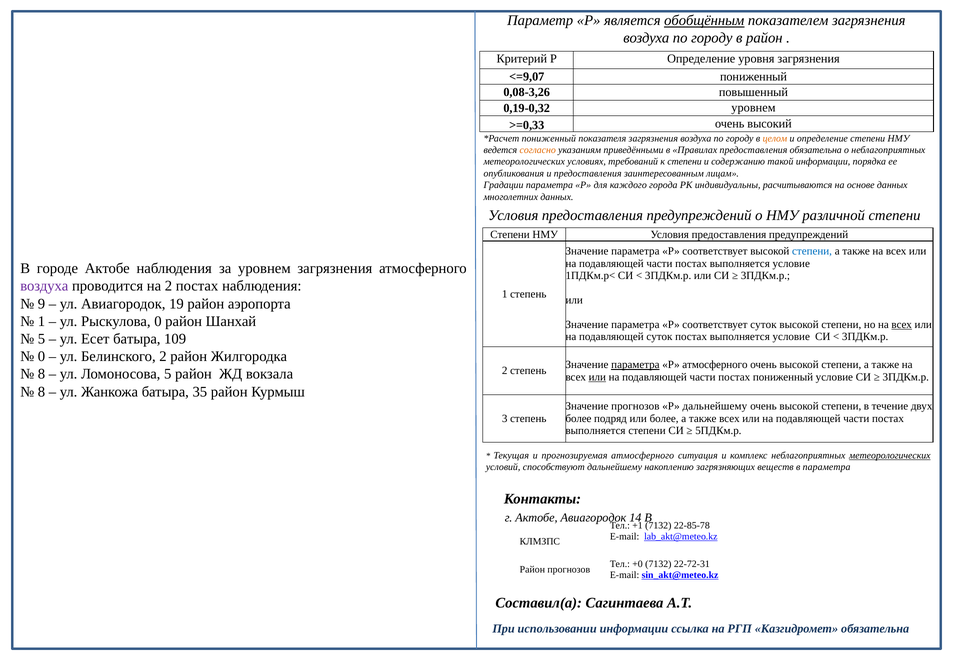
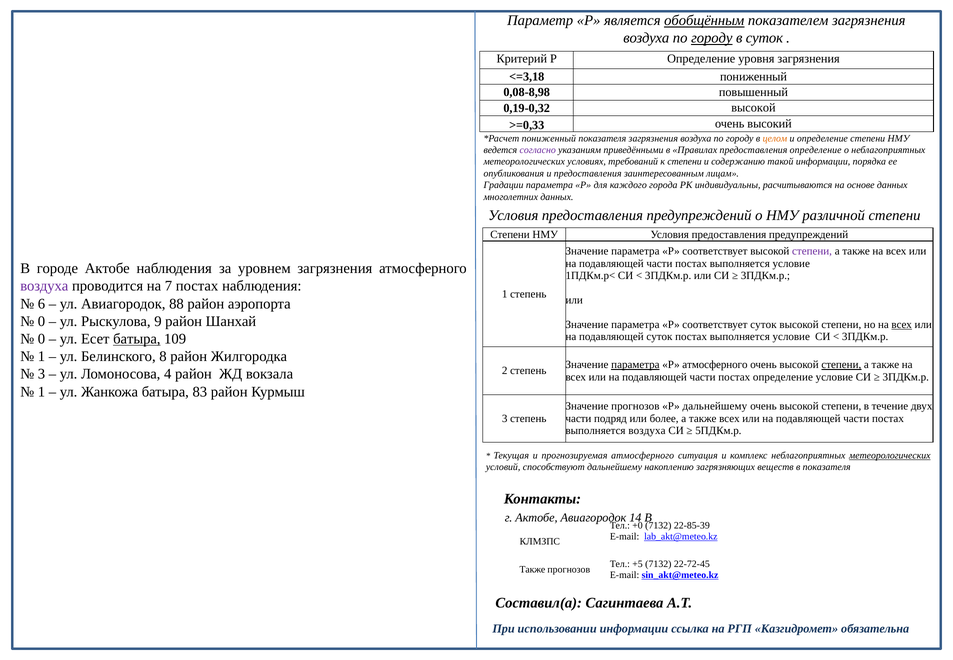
городу at (712, 38) underline: none -> present
в район: район -> суток
<=9,07: <=9,07 -> <=3,18
0,08-3,26: 0,08-3,26 -> 0,08-8,98
0,19-0,32 уровнем: уровнем -> высокой
согласно colour: orange -> purple
предоставления обязательна: обязательна -> определение
степени at (812, 251) colour: blue -> purple
на 2: 2 -> 7
9: 9 -> 6
19: 19 -> 88
1 at (42, 321): 1 -> 0
Рыскулова 0: 0 -> 9
5 at (42, 339): 5 -> 0
батыра at (137, 339) underline: none -> present
0 at (42, 356): 0 -> 1
Белинского 2: 2 -> 8
степени at (841, 365) underline: none -> present
8 at (42, 374): 8 -> 3
Ломоносова 5: 5 -> 4
или at (597, 377) underline: present -> none
постах пониженный: пониженный -> определение
8 at (42, 392): 8 -> 1
35: 35 -> 83
более at (579, 418): более -> части
выполняется степени: степени -> воздуха
в параметра: параметра -> показателя
+1: +1 -> +0
22-85-78: 22-85-78 -> 22-85-39
+0: +0 -> +5
22-72-31: 22-72-31 -> 22-72-45
Район at (532, 569): Район -> Также
